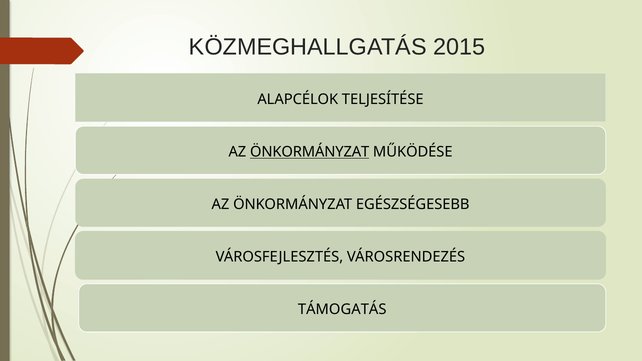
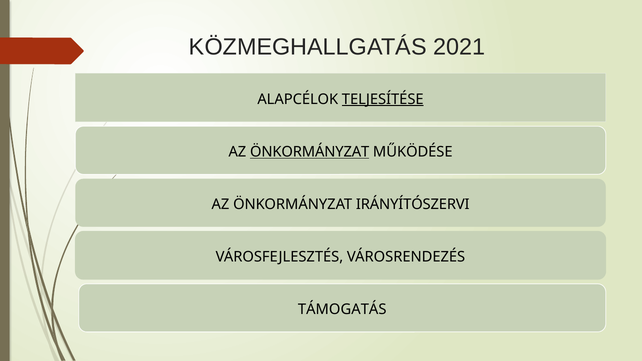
2015: 2015 -> 2021
TELJESÍTÉSE underline: none -> present
EGÉSZSÉGESEBB: EGÉSZSÉGESEBB -> IRÁNYÍTÓSZERVI
